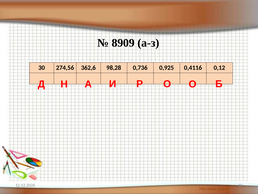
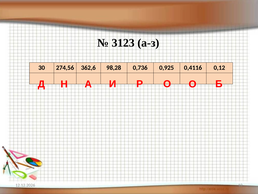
8909: 8909 -> 3123
